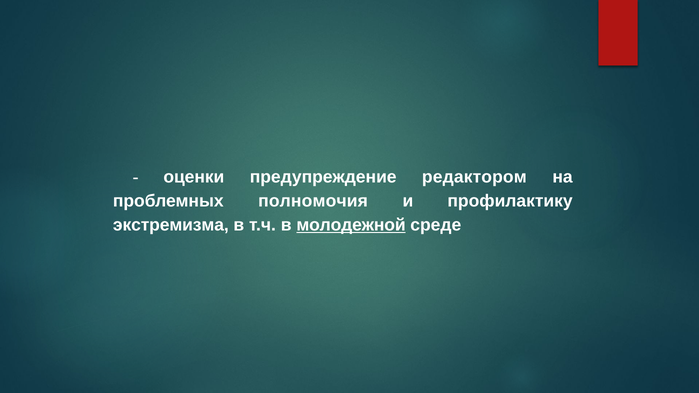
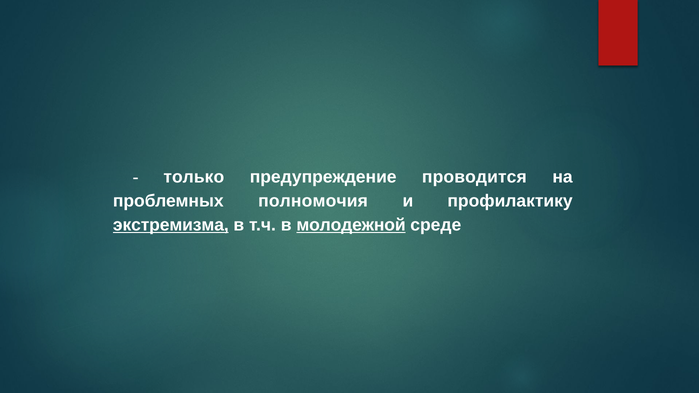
оценки: оценки -> только
редактором: редактором -> проводится
экстремизма underline: none -> present
